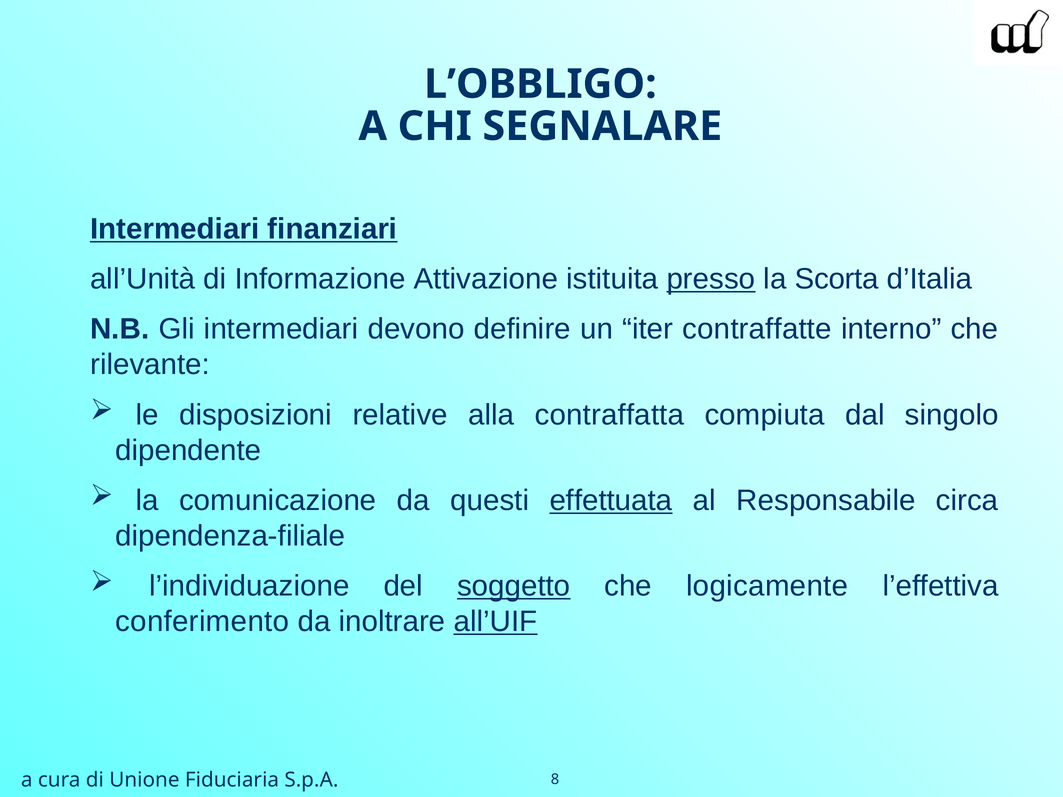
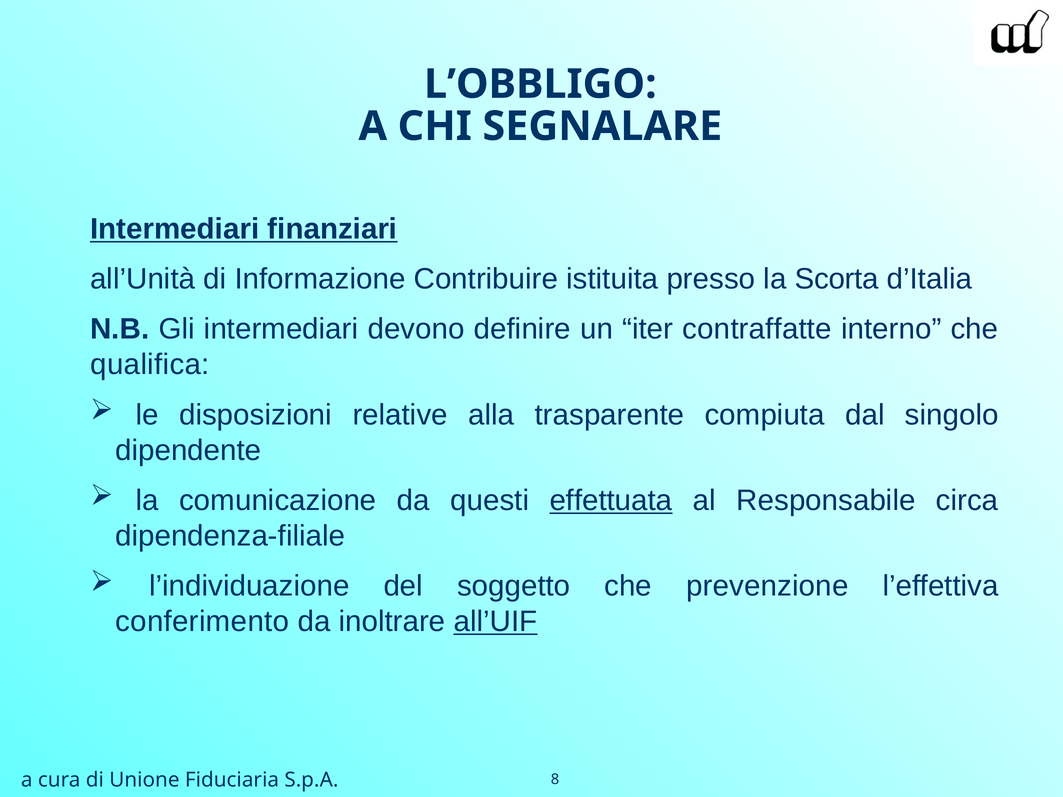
Attivazione: Attivazione -> Contribuire
presso underline: present -> none
rilevante: rilevante -> qualifica
contraffatta: contraffatta -> trasparente
soggetto underline: present -> none
logicamente: logicamente -> prevenzione
